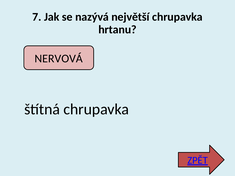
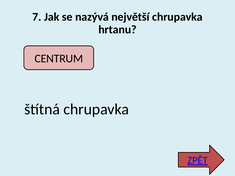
NERVOVÁ: NERVOVÁ -> CENTRUM
